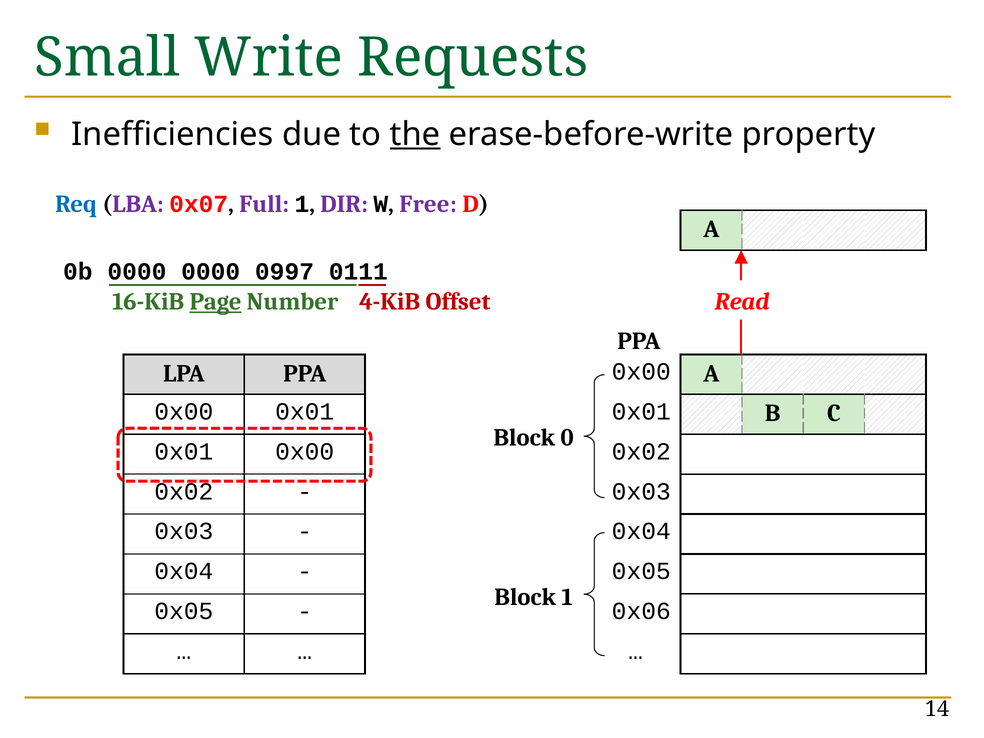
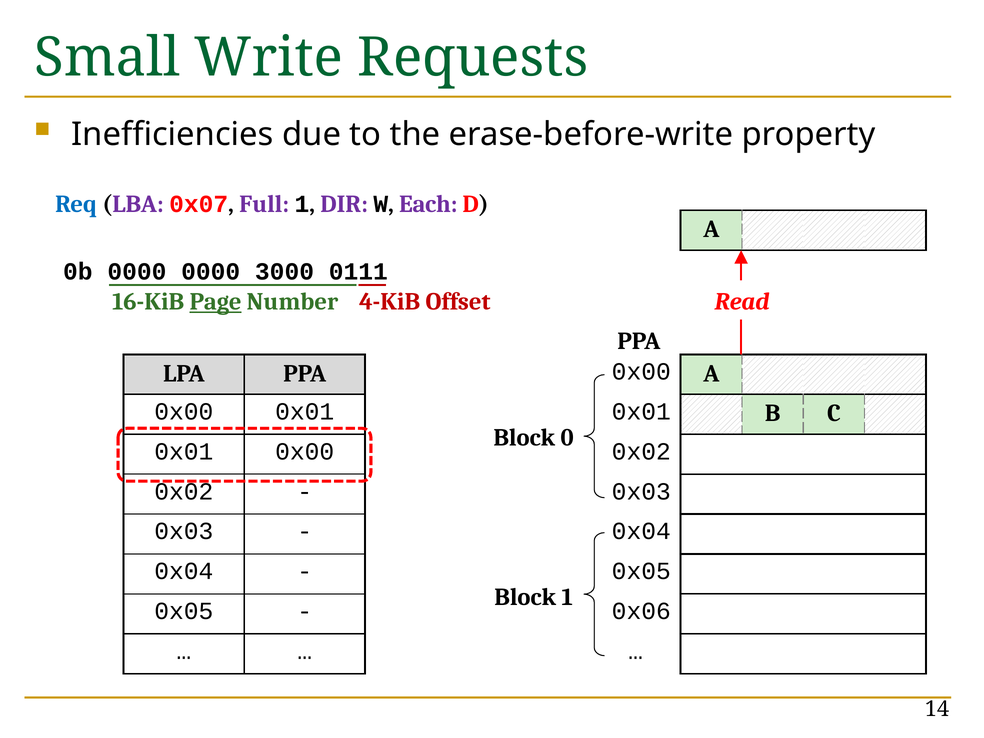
the underline: present -> none
Free: Free -> Each
0997: 0997 -> 3000
